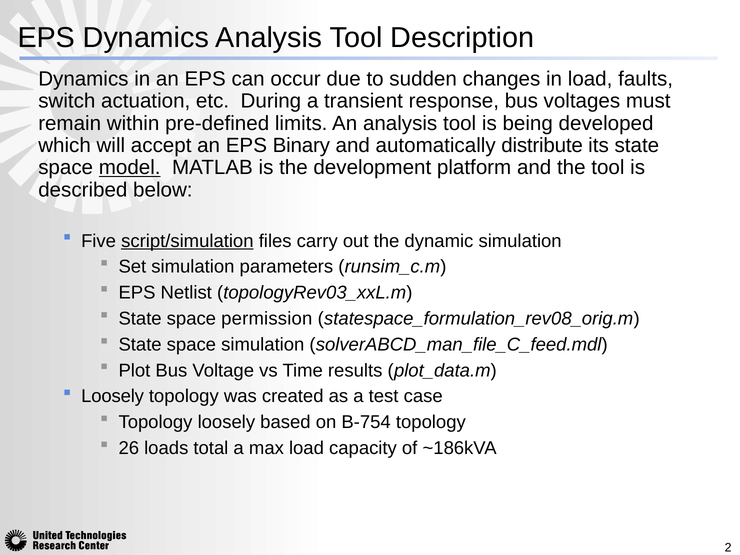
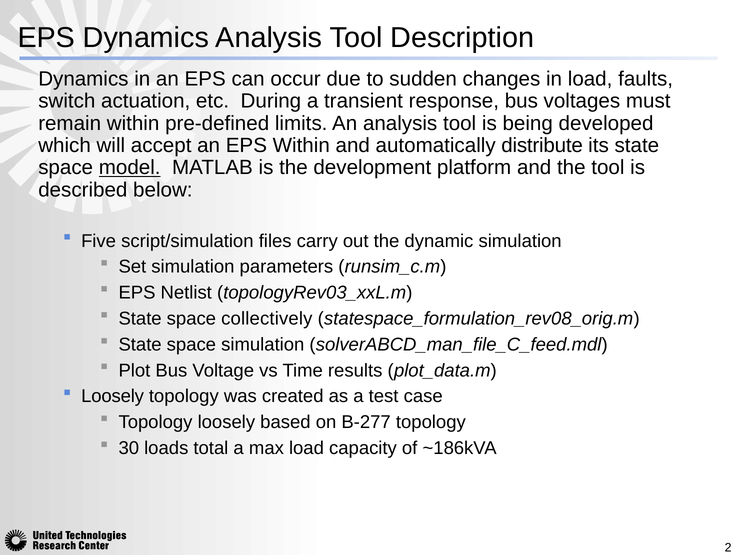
EPS Binary: Binary -> Within
script/simulation underline: present -> none
permission: permission -> collectively
B-754: B-754 -> B-277
26: 26 -> 30
